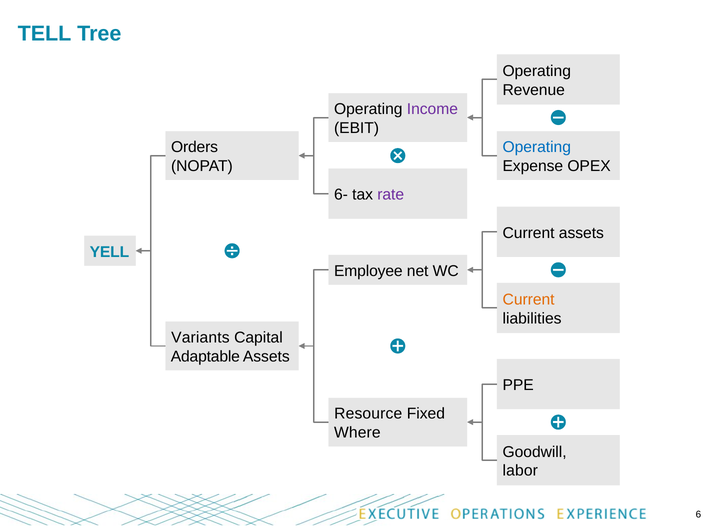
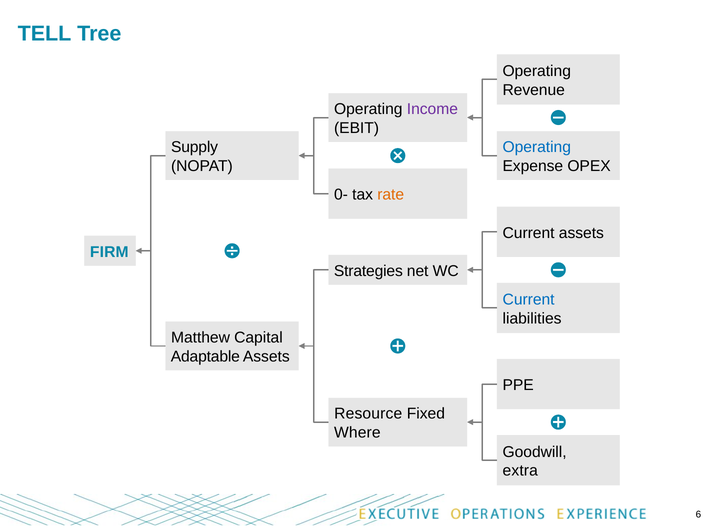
Orders: Orders -> Supply
6-: 6- -> 0-
rate colour: purple -> orange
YELL: YELL -> FIRM
Employee: Employee -> Strategies
Current at (529, 300) colour: orange -> blue
Variants: Variants -> Matthew
labor: labor -> extra
